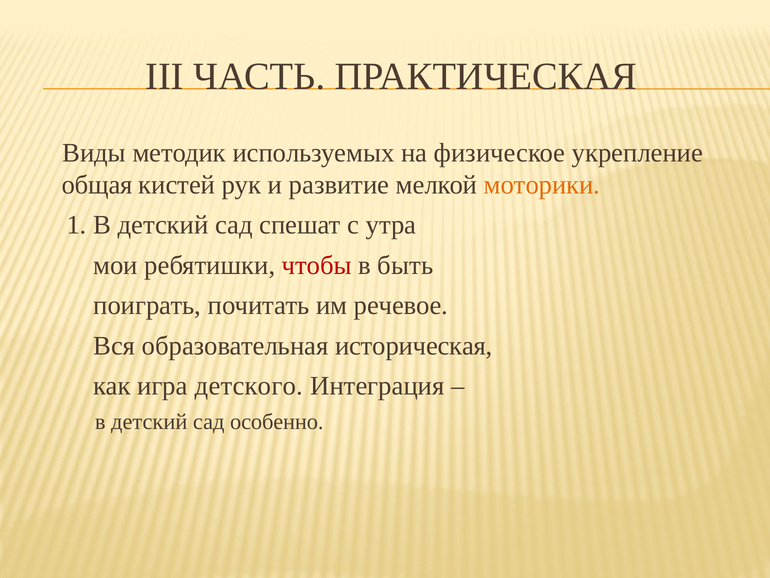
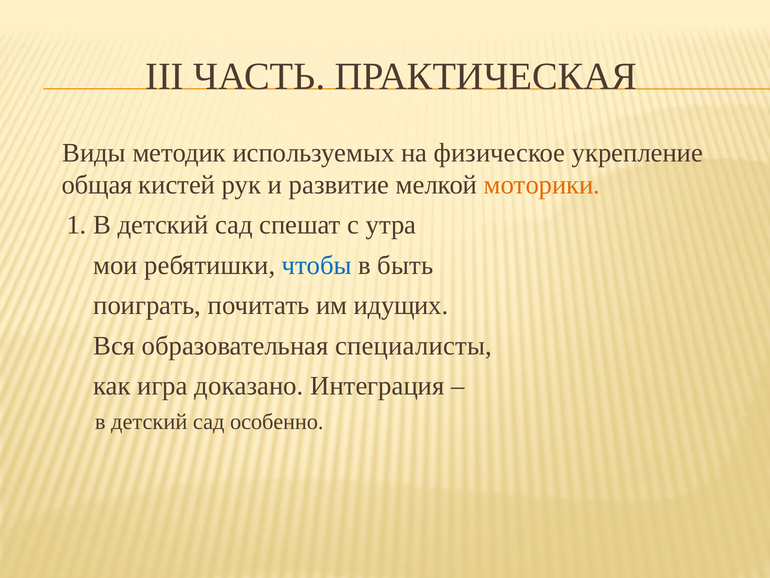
чтобы colour: red -> blue
речевое: речевое -> идущих
историческая: историческая -> специалисты
детского: детского -> доказано
